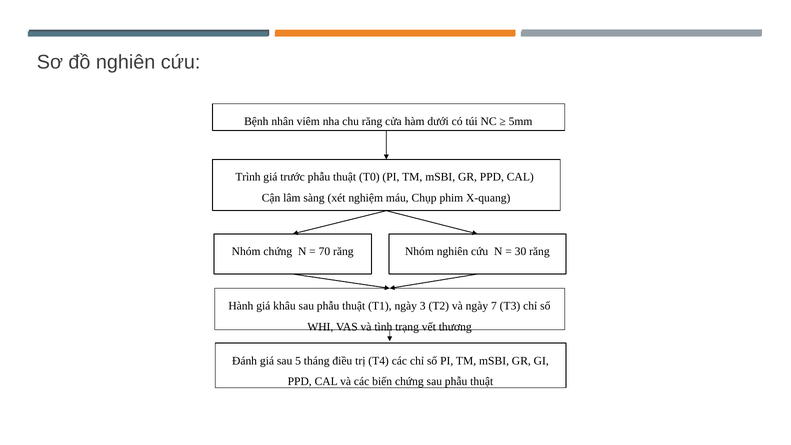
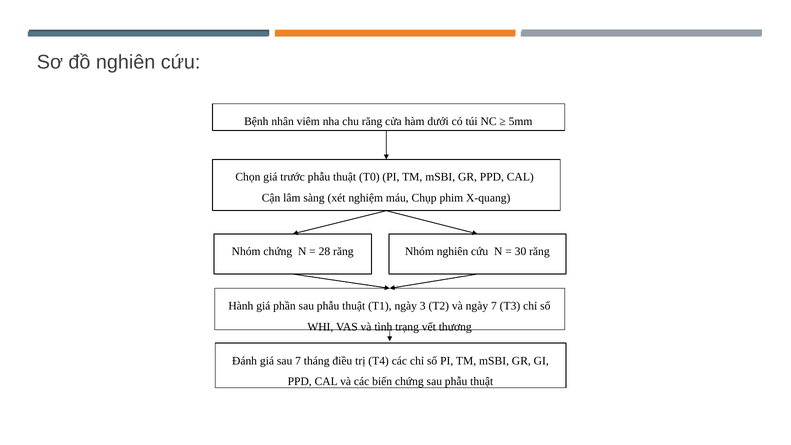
Trình: Trình -> Chọn
70: 70 -> 28
khâu: khâu -> phần
sau 5: 5 -> 7
